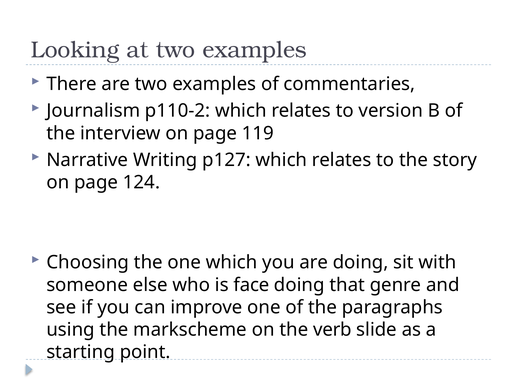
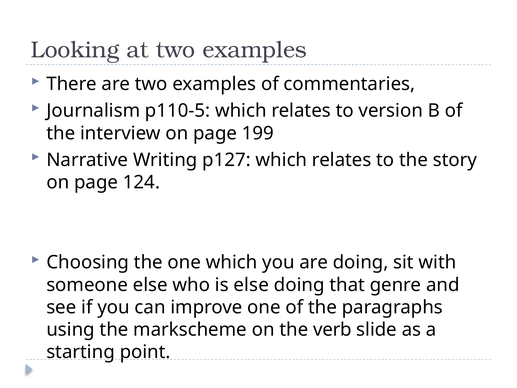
p110-2: p110-2 -> p110-5
119: 119 -> 199
is face: face -> else
